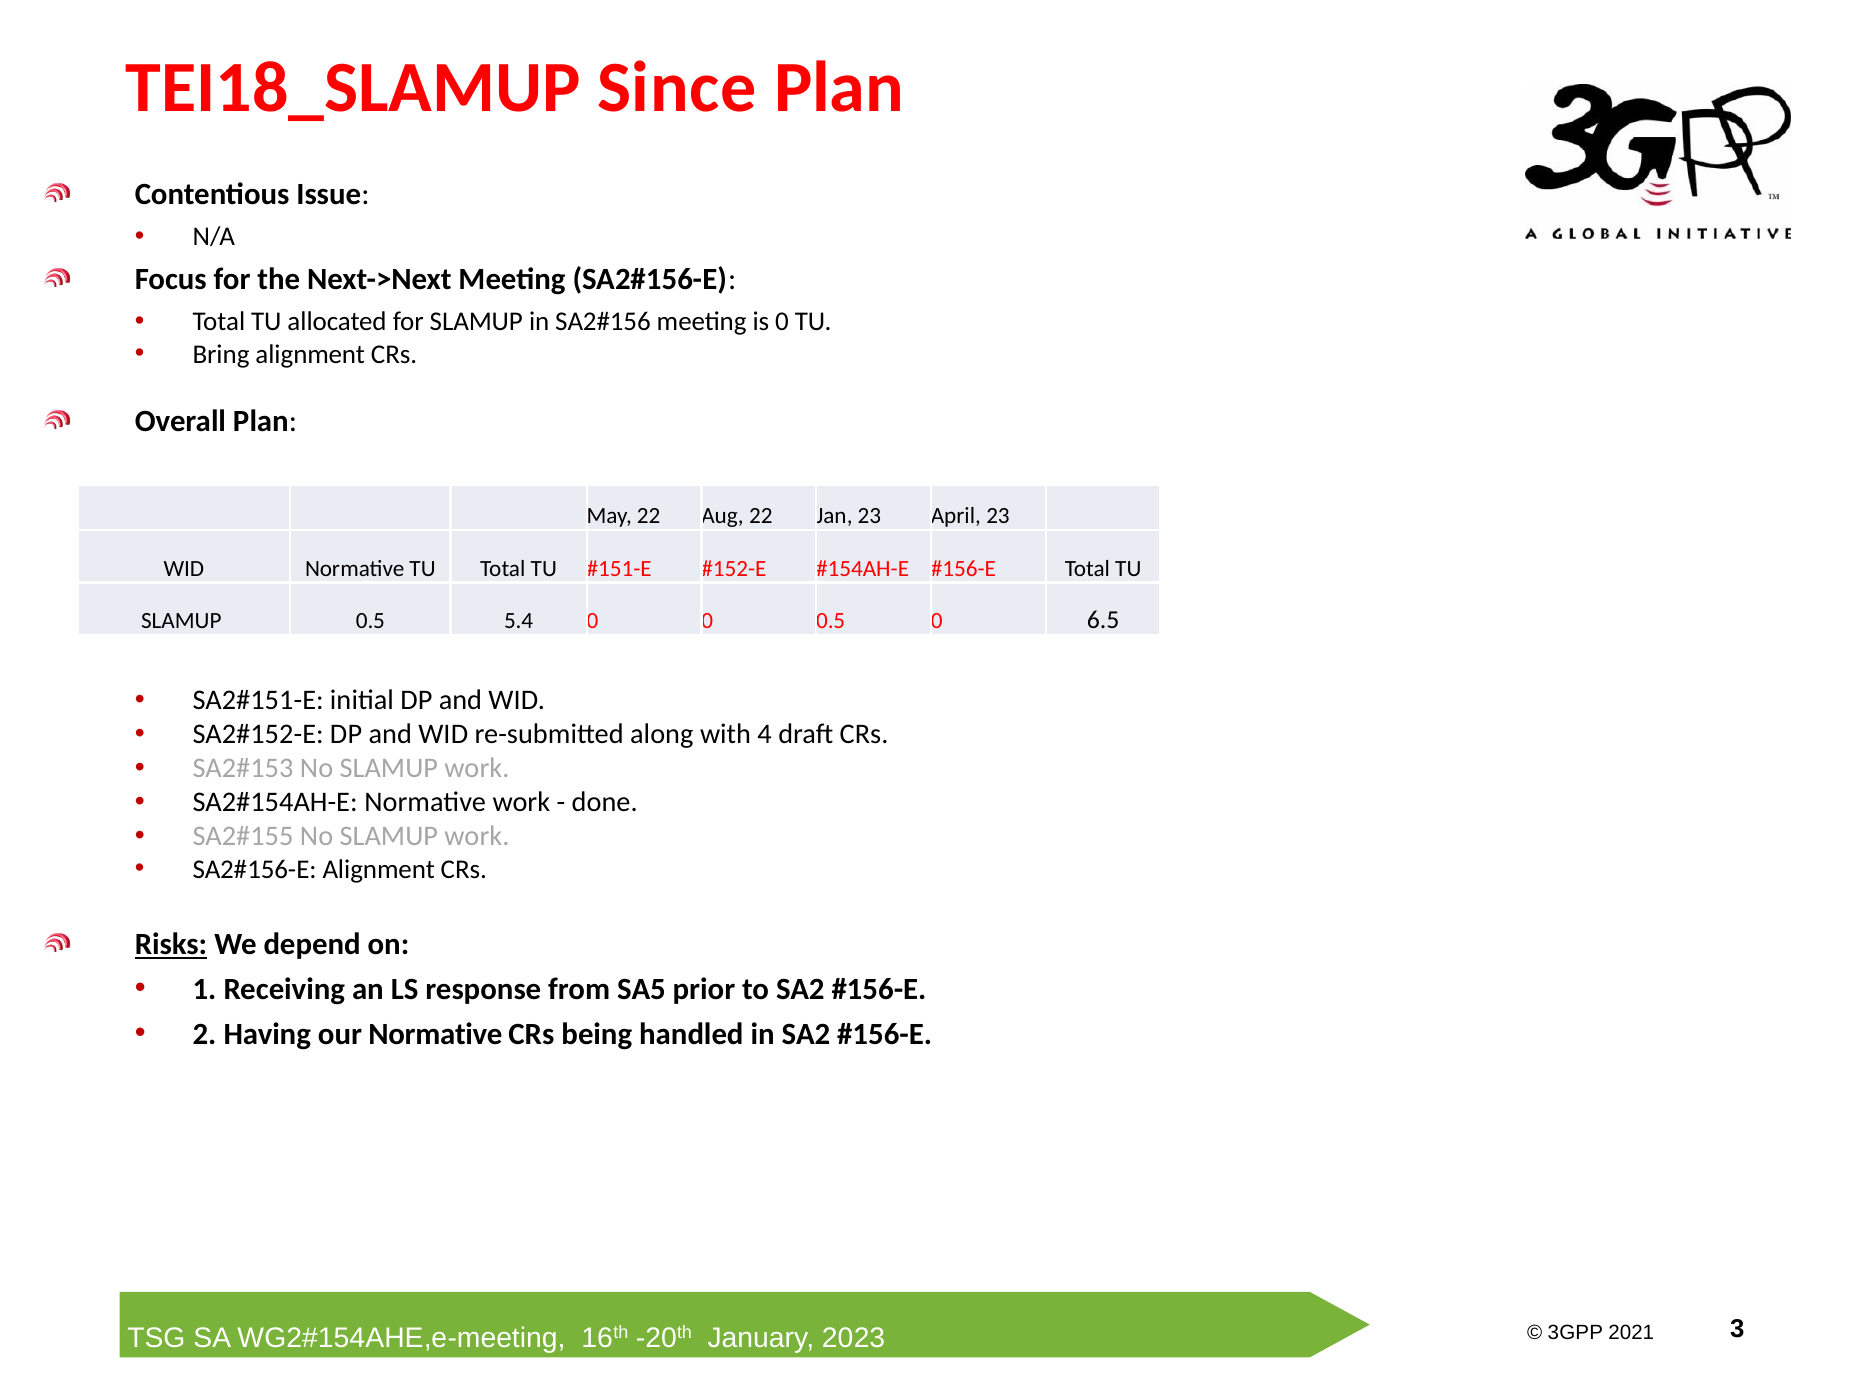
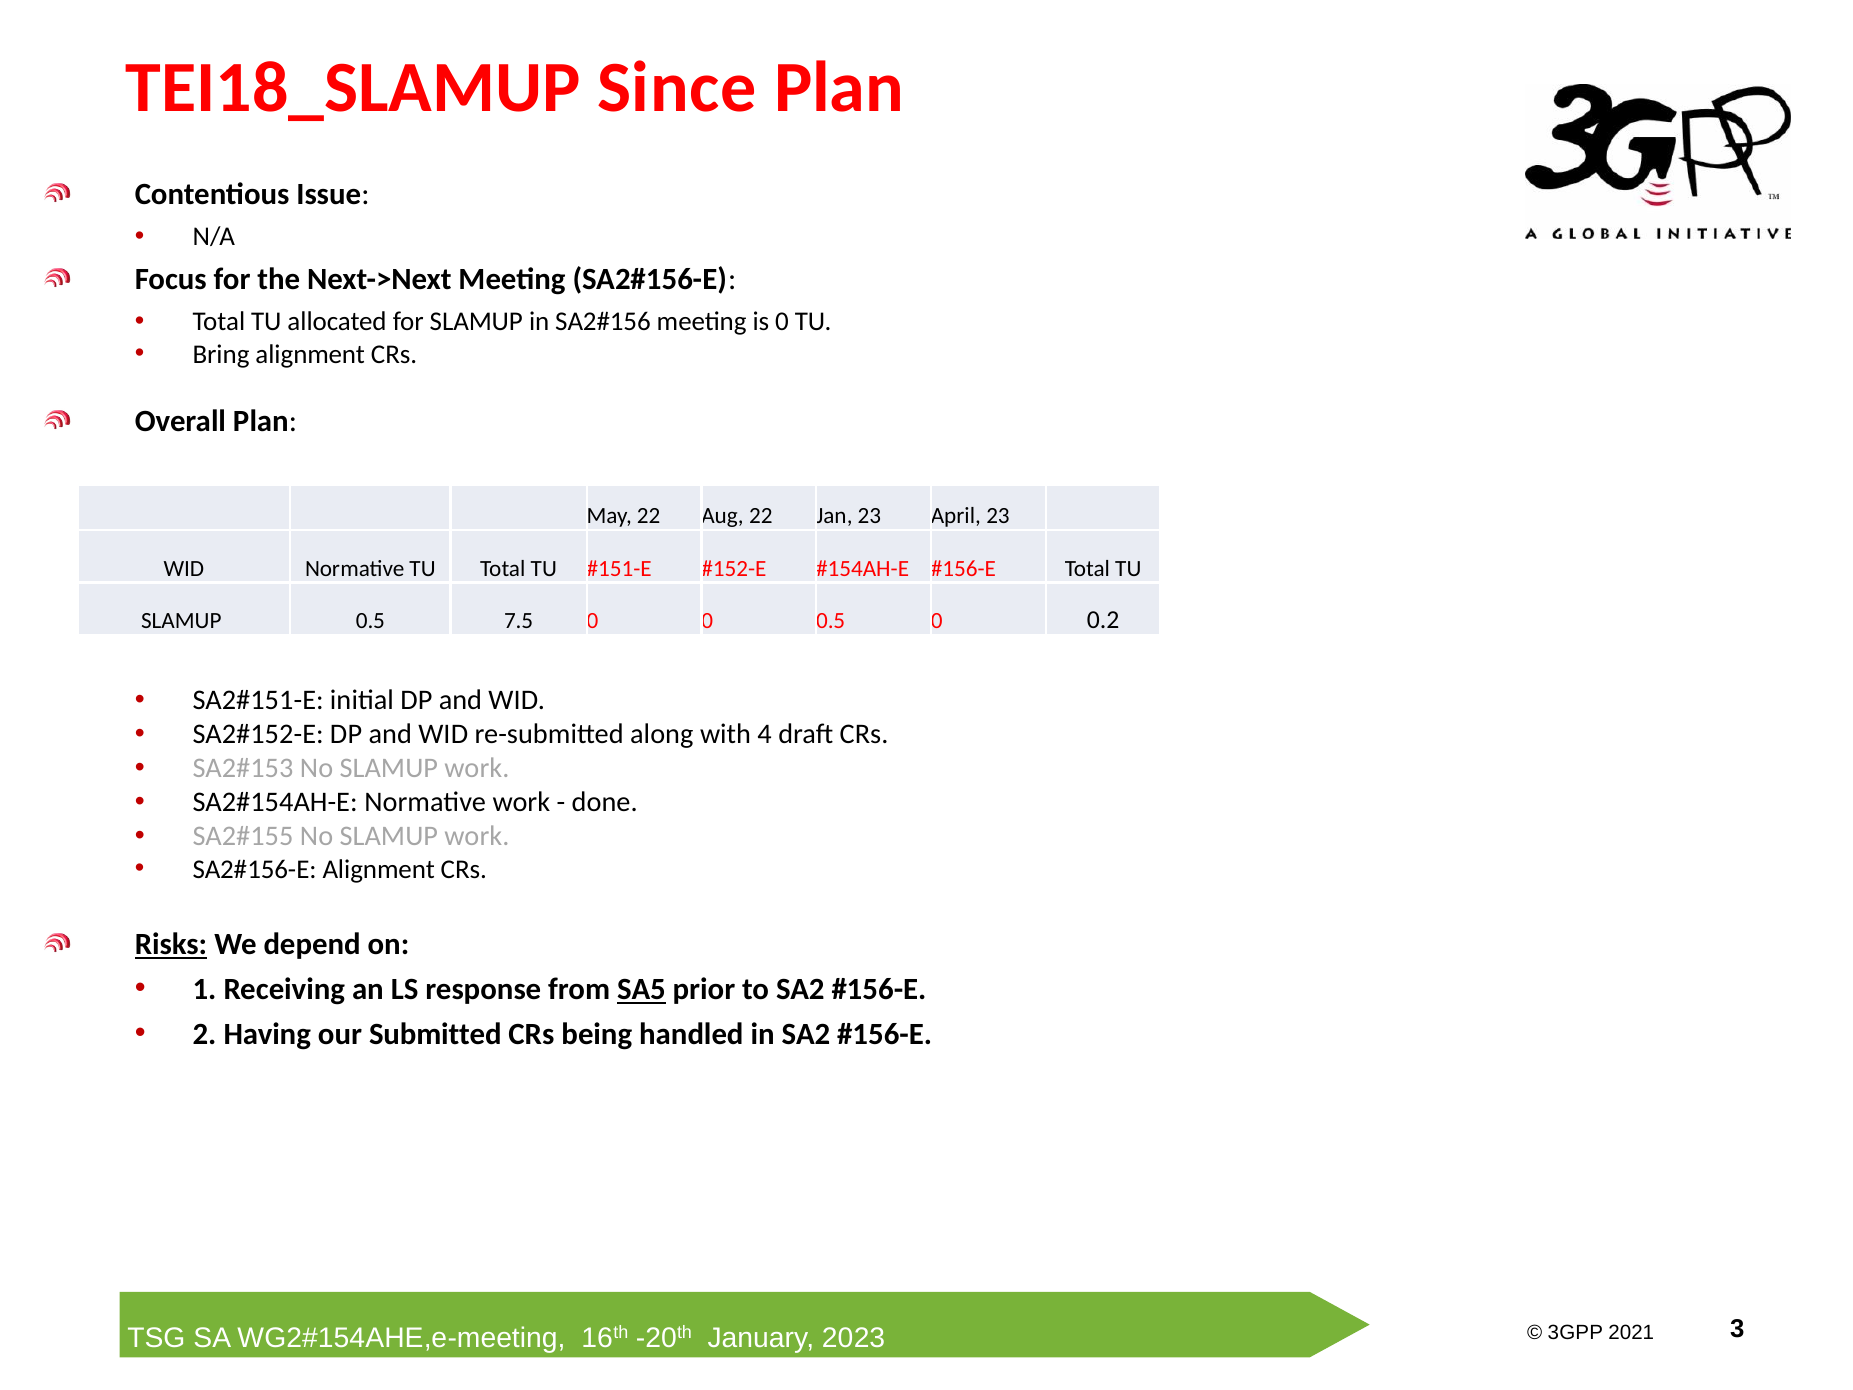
5.4: 5.4 -> 7.5
6.5: 6.5 -> 0.2
SA5 underline: none -> present
our Normative: Normative -> Submitted
